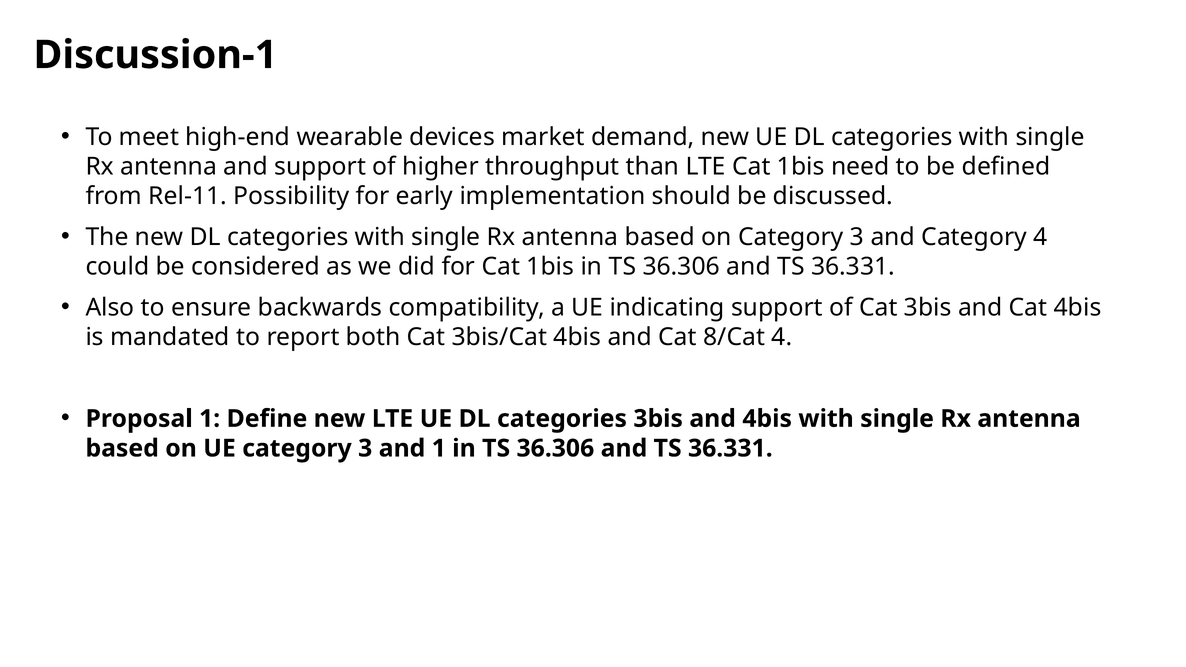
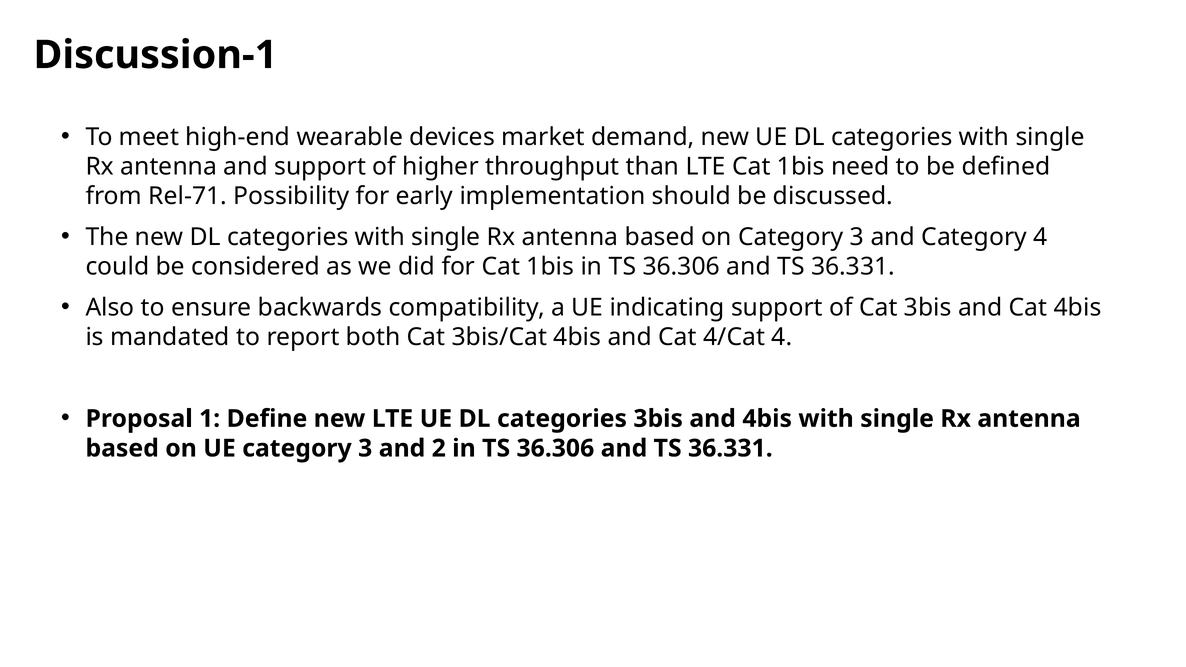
Rel-11: Rel-11 -> Rel-71
8/Cat: 8/Cat -> 4/Cat
and 1: 1 -> 2
